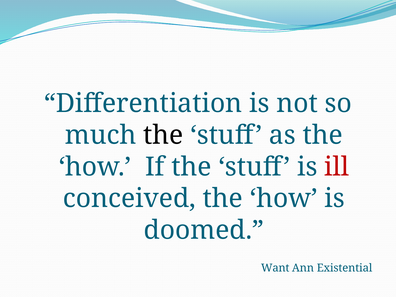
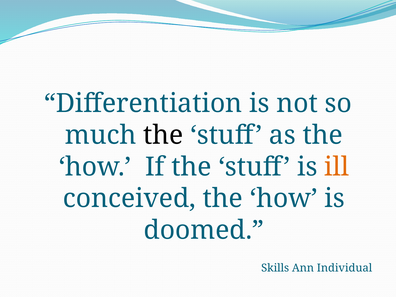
ill colour: red -> orange
Want: Want -> Skills
Existential: Existential -> Individual
